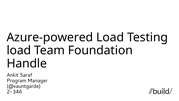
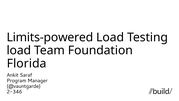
Azure-powered: Azure-powered -> Limits-powered
Handle: Handle -> Florida
